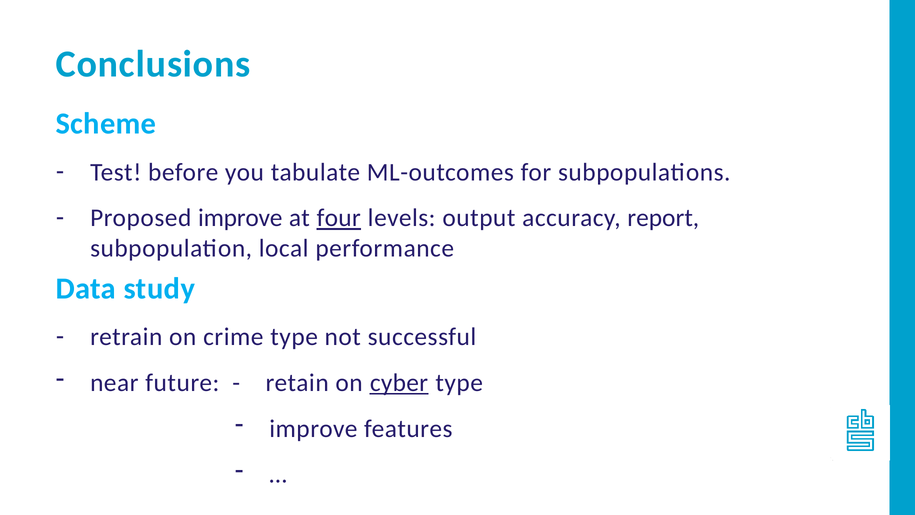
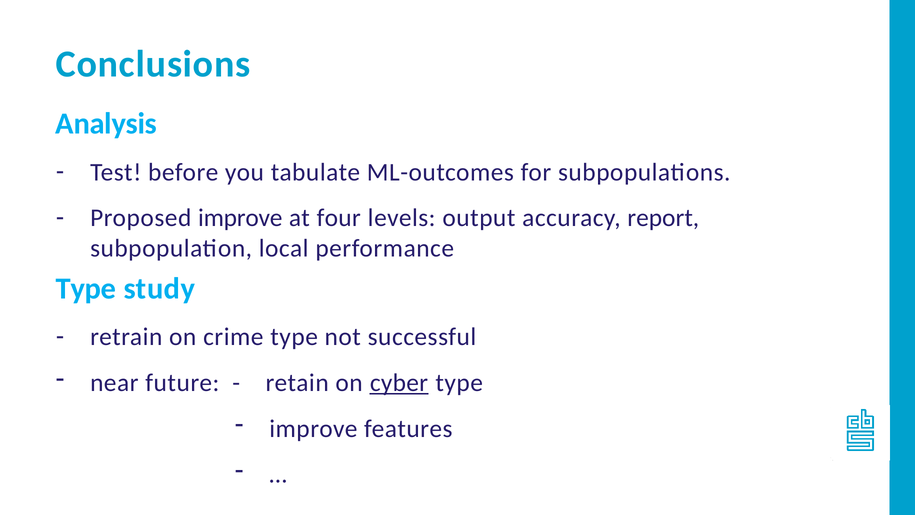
Scheme: Scheme -> Analysis
four underline: present -> none
Data at (86, 288): Data -> Type
